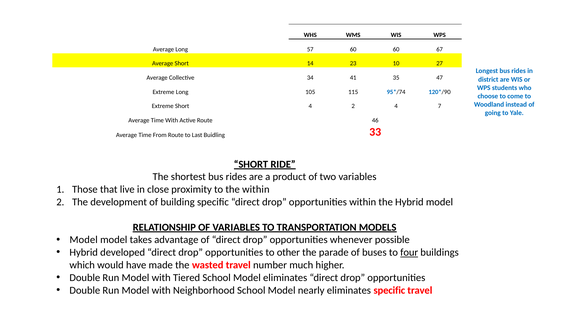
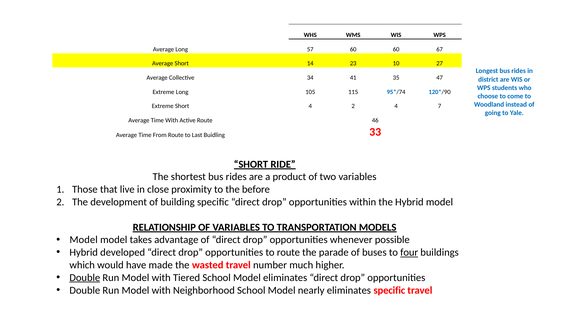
the within: within -> before
to other: other -> route
Double at (85, 278) underline: none -> present
